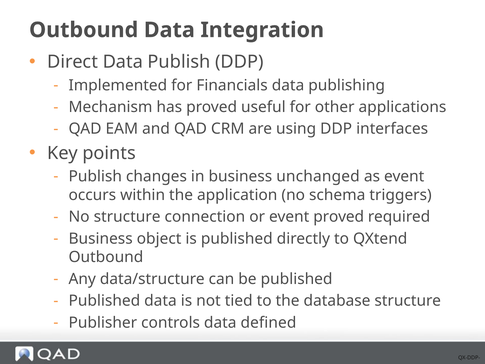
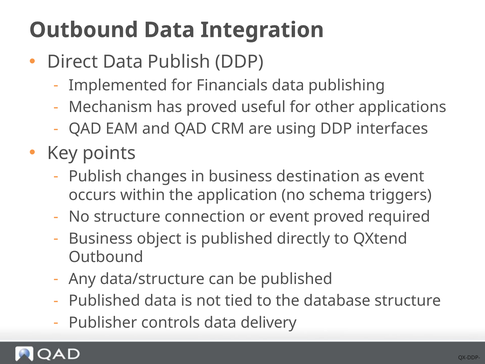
unchanged: unchanged -> destination
defined: defined -> delivery
